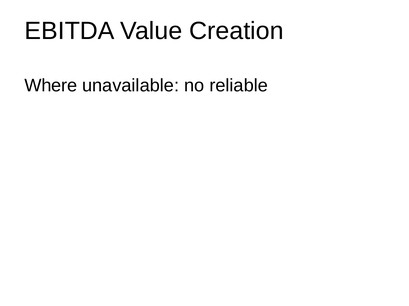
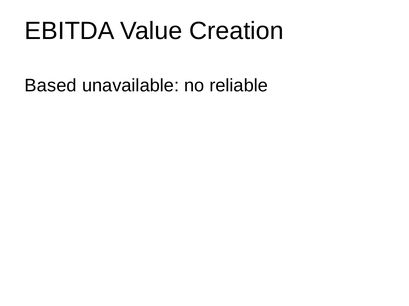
Where: Where -> Based
